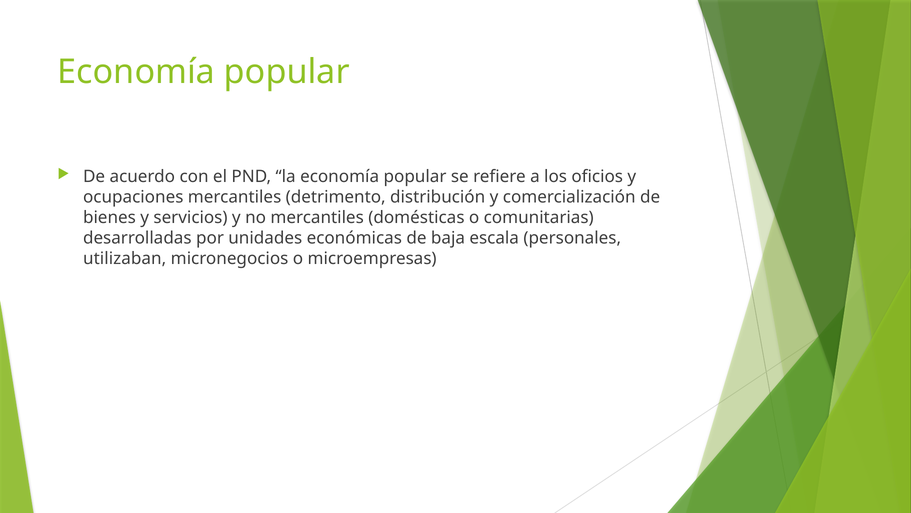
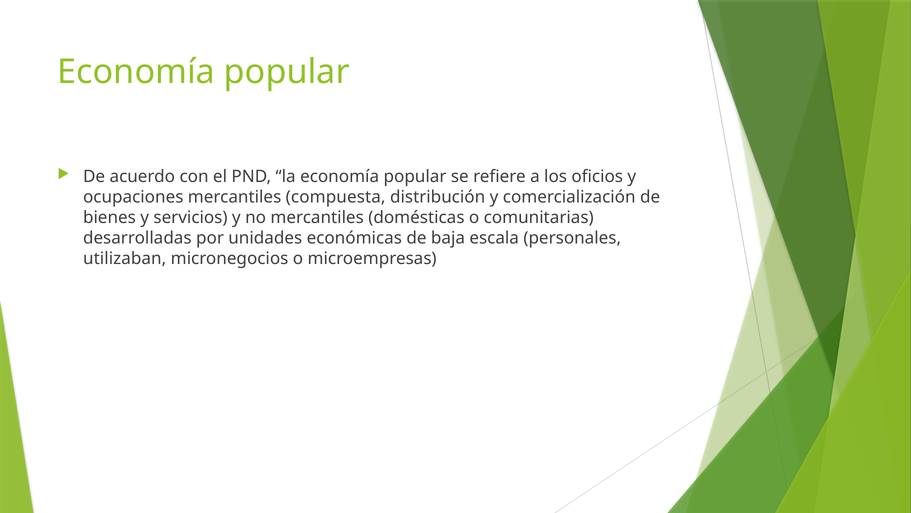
detrimento: detrimento -> compuesta
